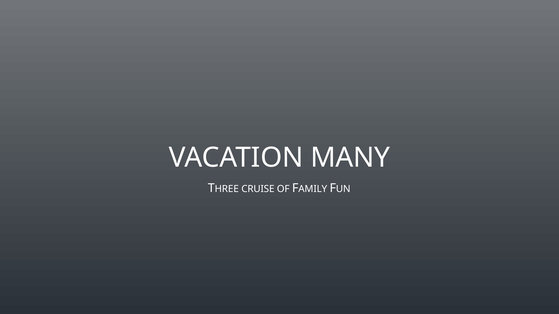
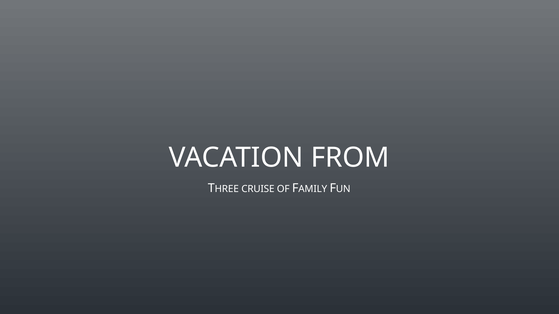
MANY: MANY -> FROM
